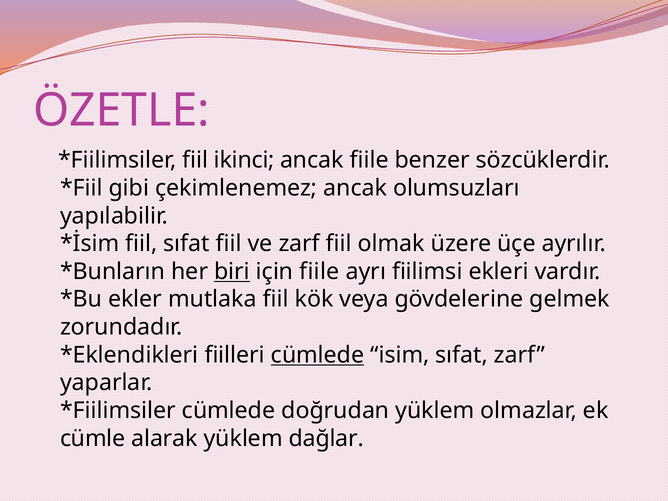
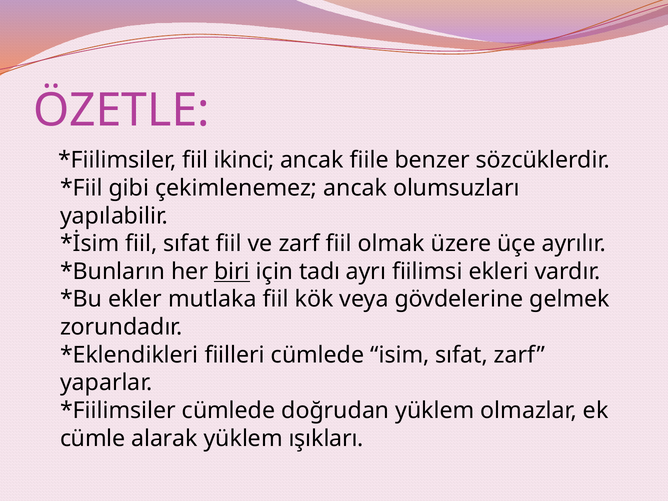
için fiile: fiile -> tadı
cümlede at (318, 355) underline: present -> none
dağlar: dağlar -> ışıkları
